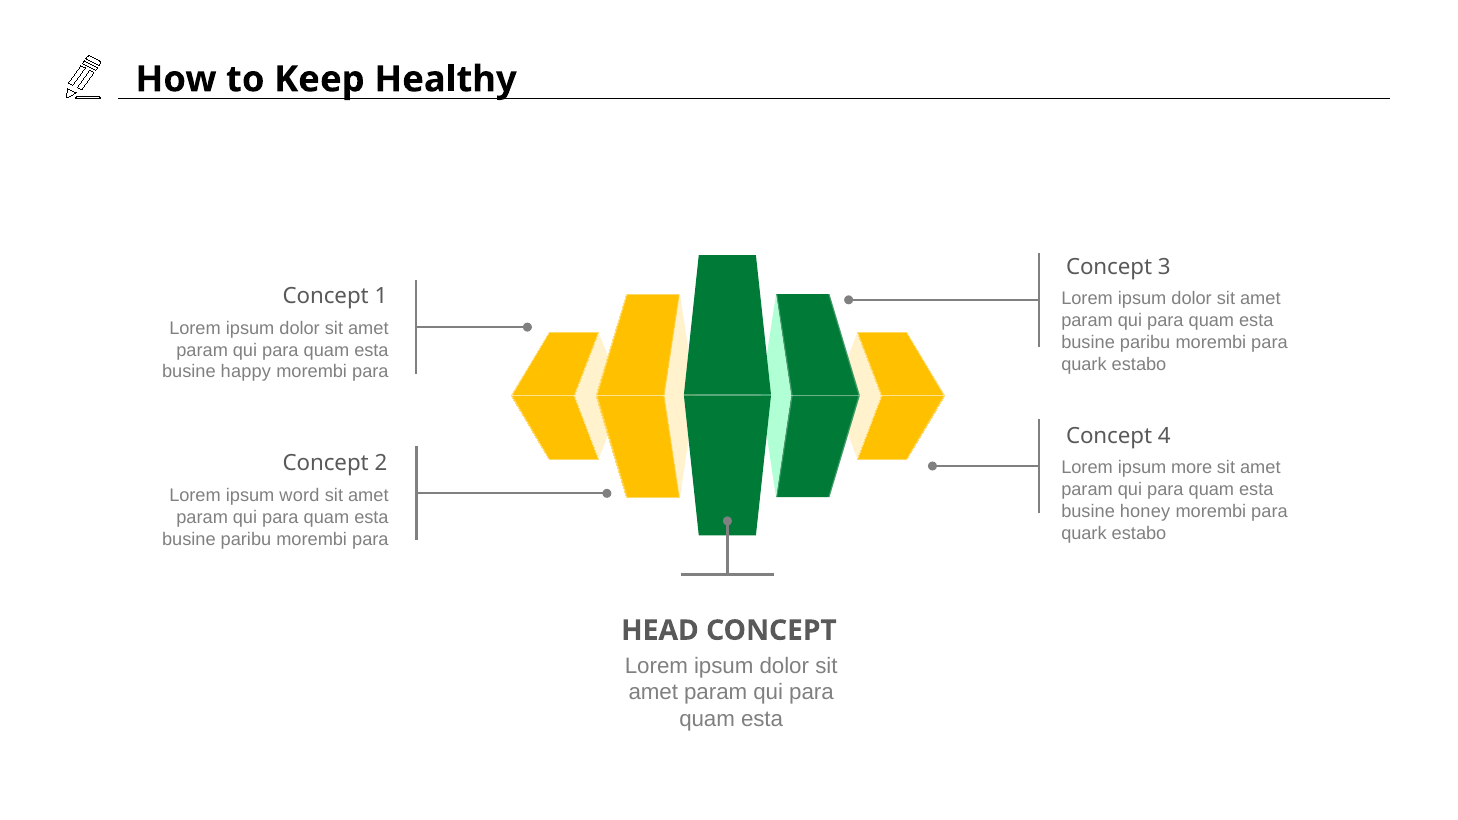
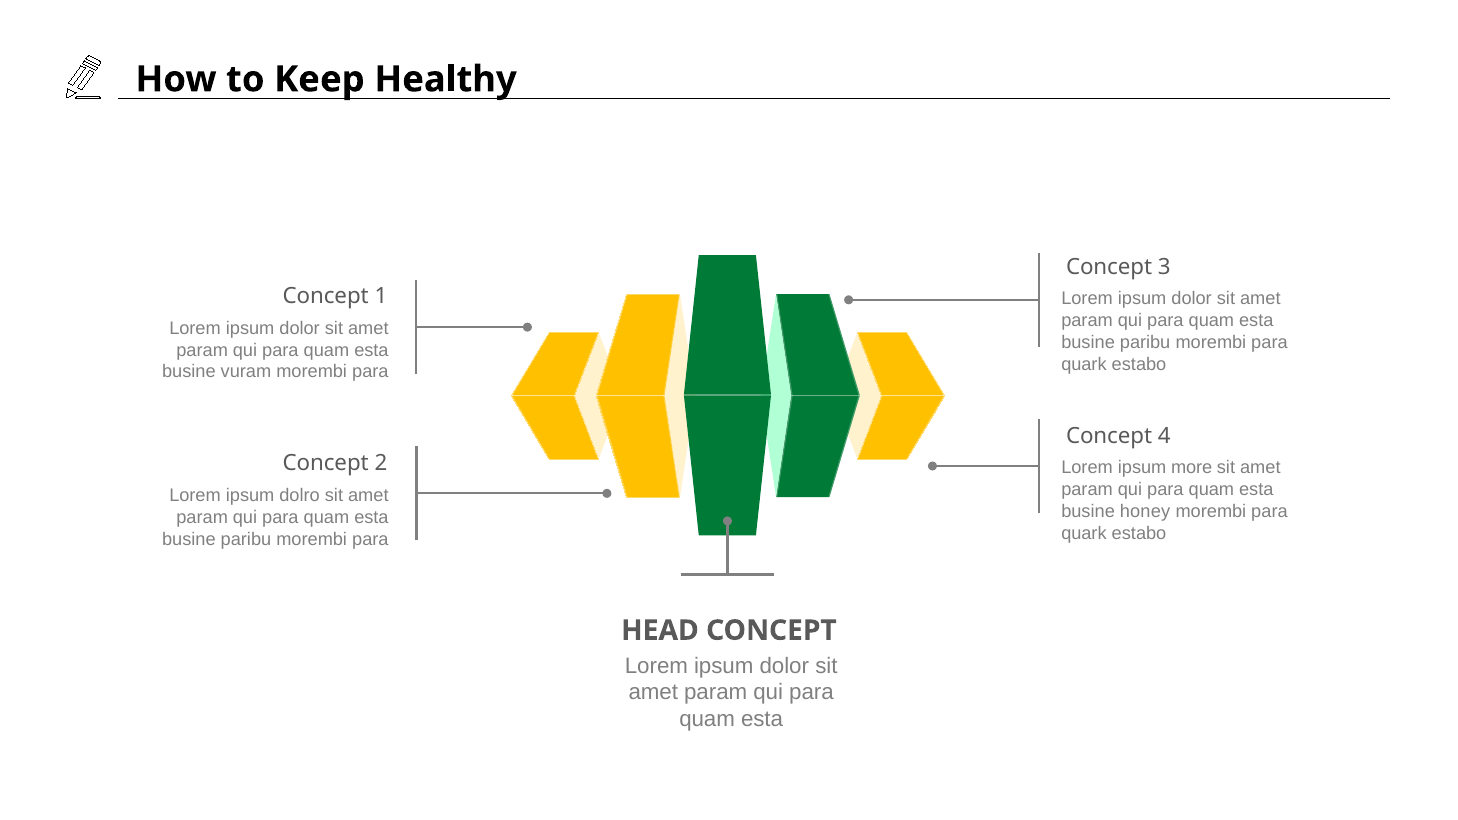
happy: happy -> vuram
word: word -> dolro
